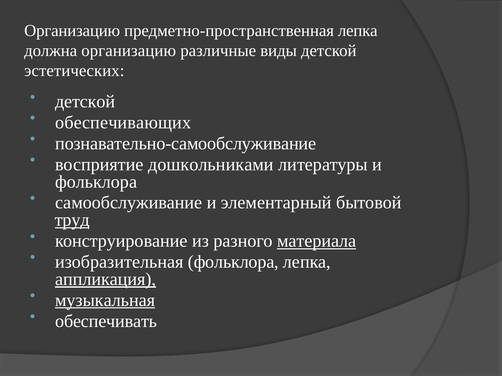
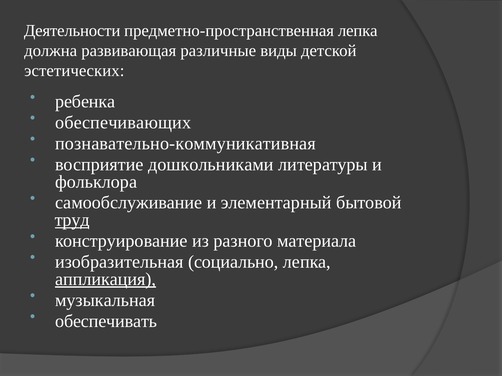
Организацию at (72, 31): Организацию -> Деятельности
должна организацию: организацию -> развивающая
детской at (85, 102): детской -> ребенка
познавательно-самообслуживание: познавательно-самообслуживание -> познавательно-коммуникативная
материала underline: present -> none
изобразительная фольклора: фольклора -> социально
музыкальная underline: present -> none
